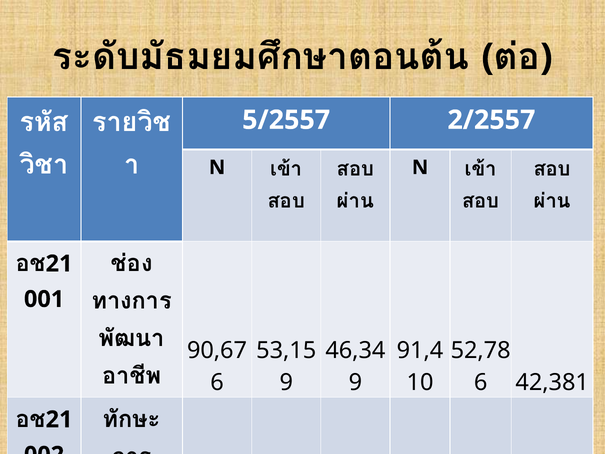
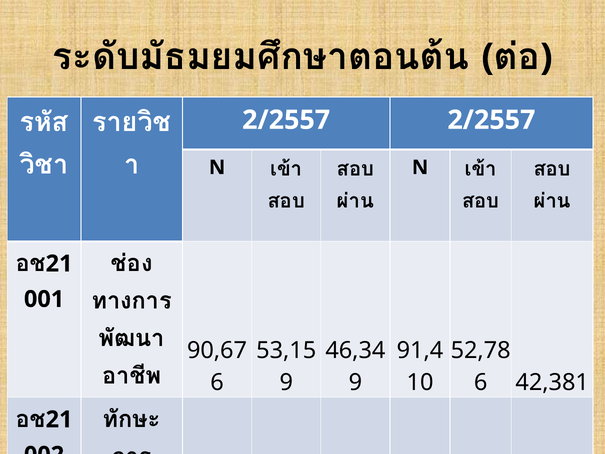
5/2557 at (286, 120): 5/2557 -> 2/2557
